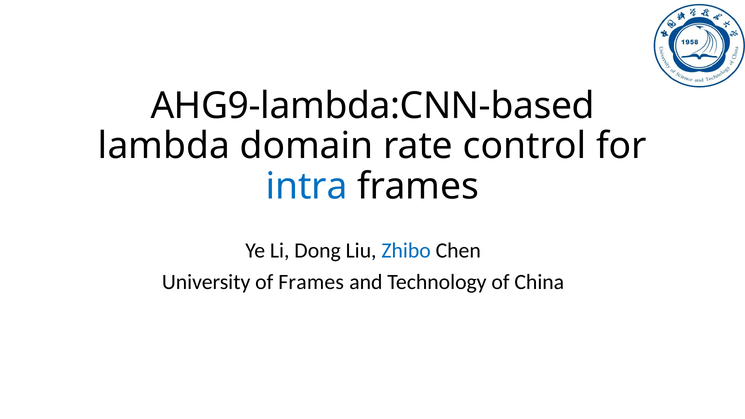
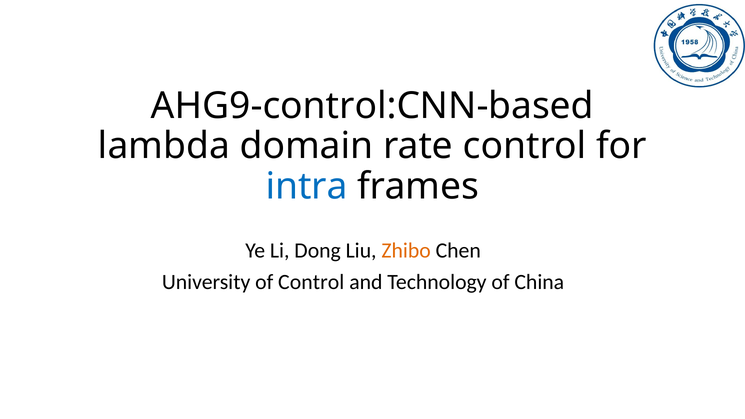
AHG9-lambda:CNN-based: AHG9-lambda:CNN-based -> AHG9-control:CNN-based
Zhibo colour: blue -> orange
of Frames: Frames -> Control
